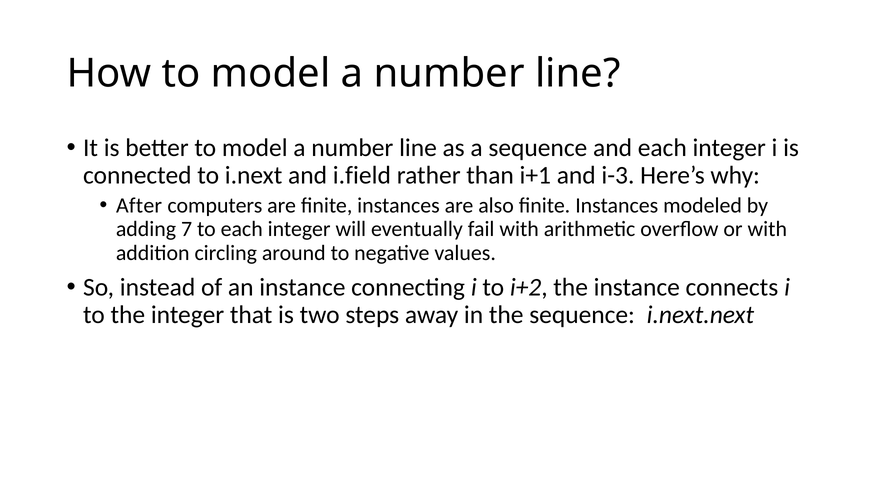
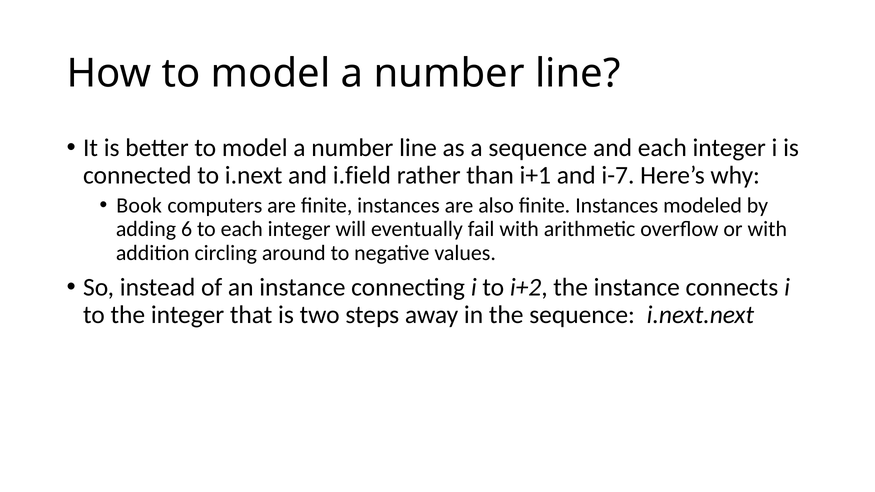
i-3: i-3 -> i-7
After: After -> Book
7: 7 -> 6
